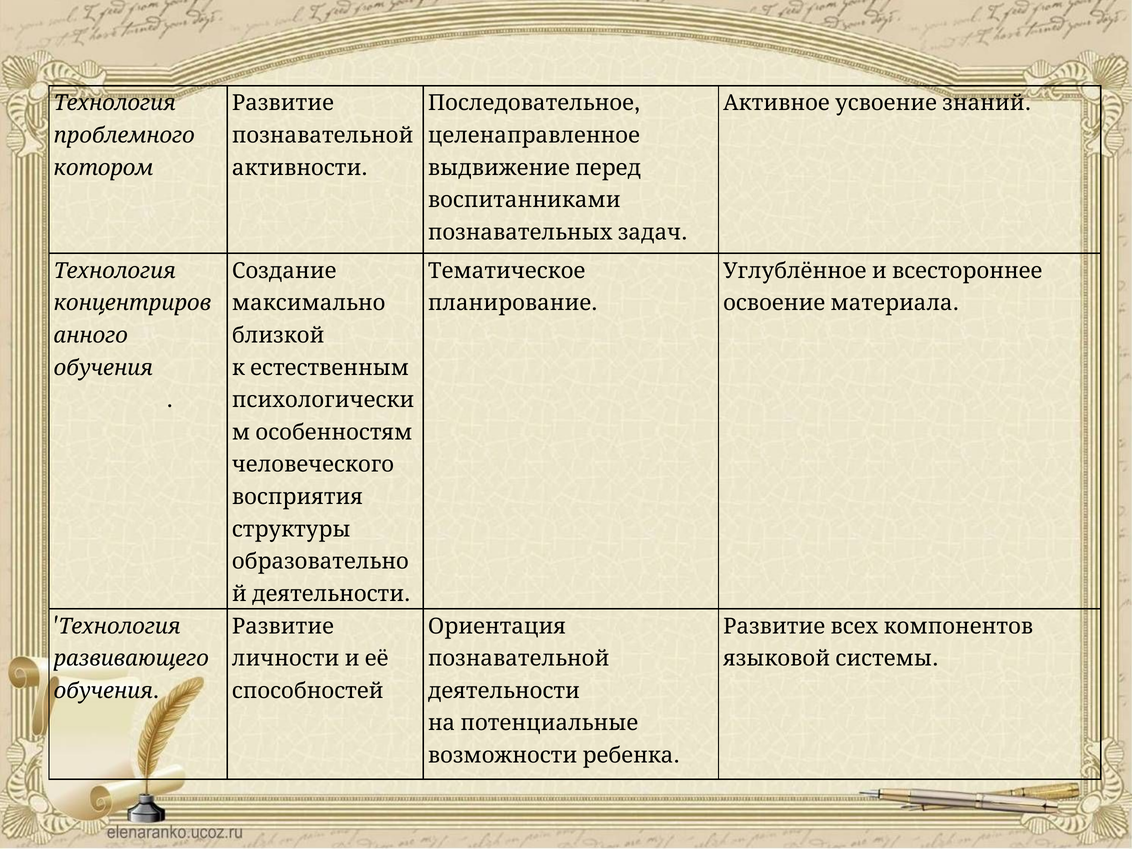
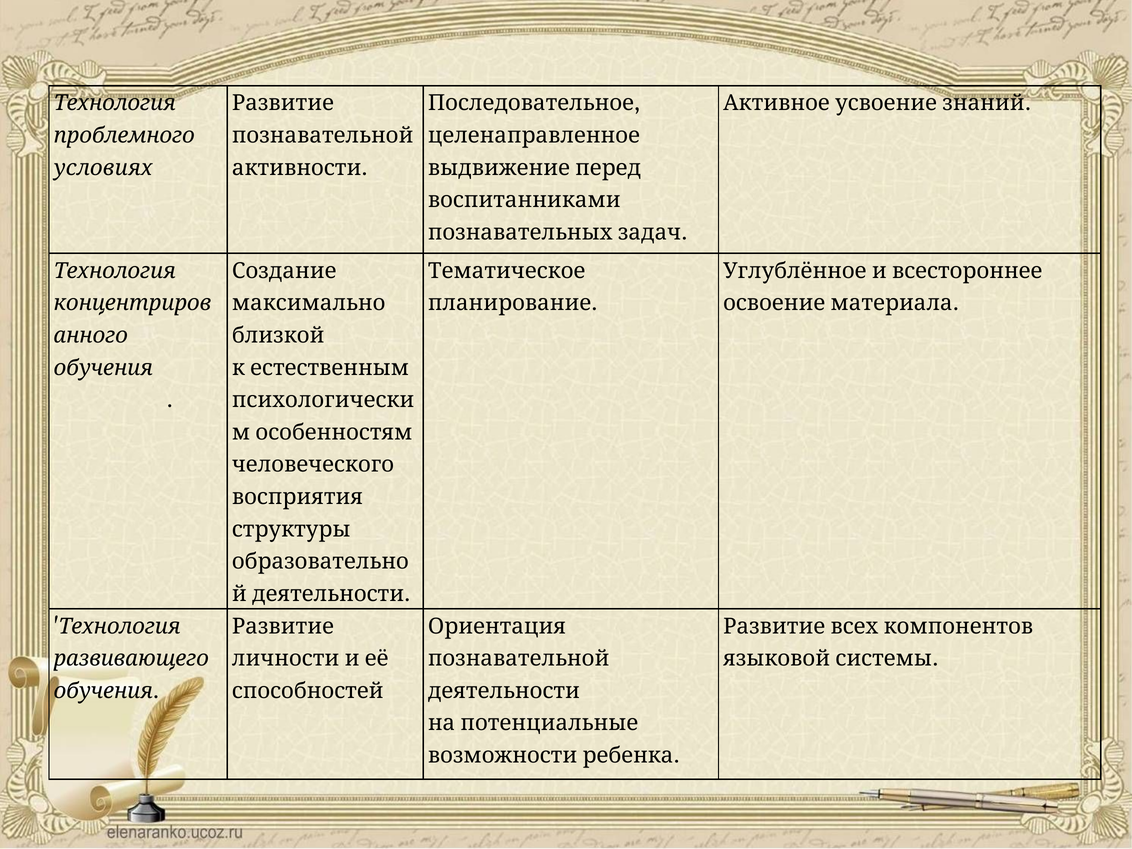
котором: котором -> условиях
